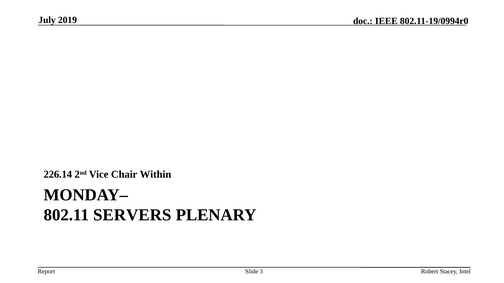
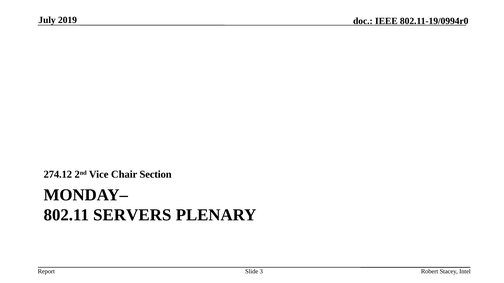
226.14: 226.14 -> 274.12
Within: Within -> Section
